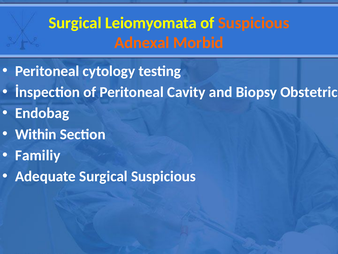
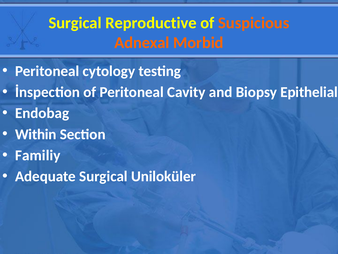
Leiomyomata: Leiomyomata -> Reproductive
Obstetric: Obstetric -> Epithelial
Surgical Suspicious: Suspicious -> Uniloküler
